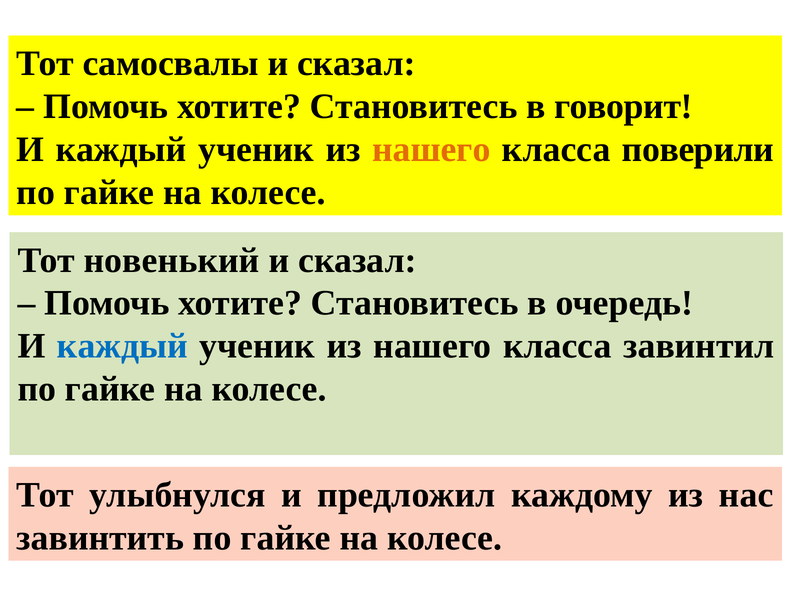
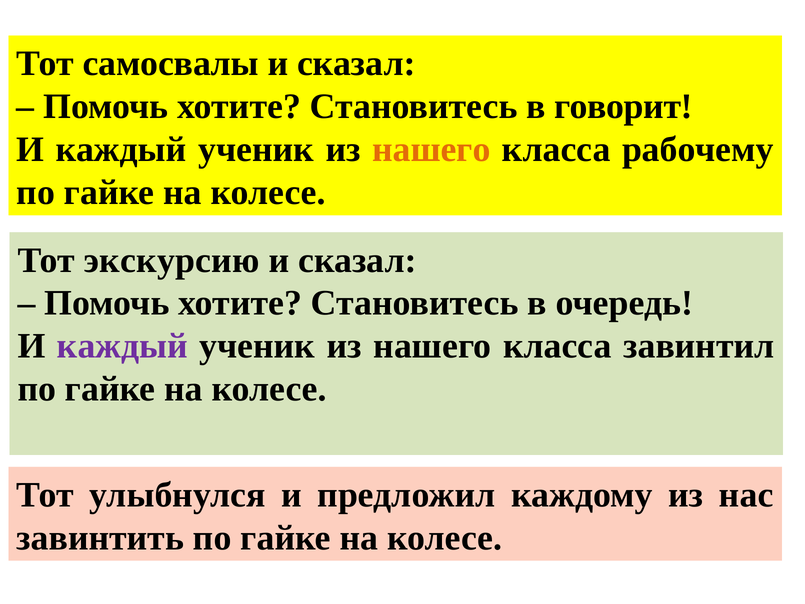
поверили: поверили -> рабочему
новенький: новенький -> экскурсию
каждый at (122, 346) colour: blue -> purple
